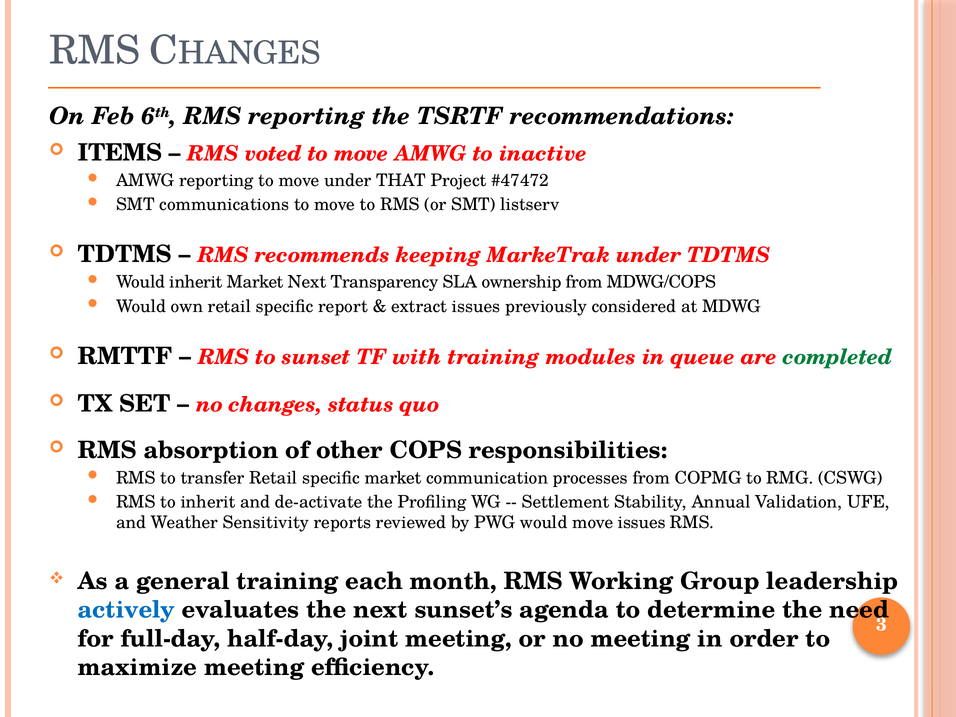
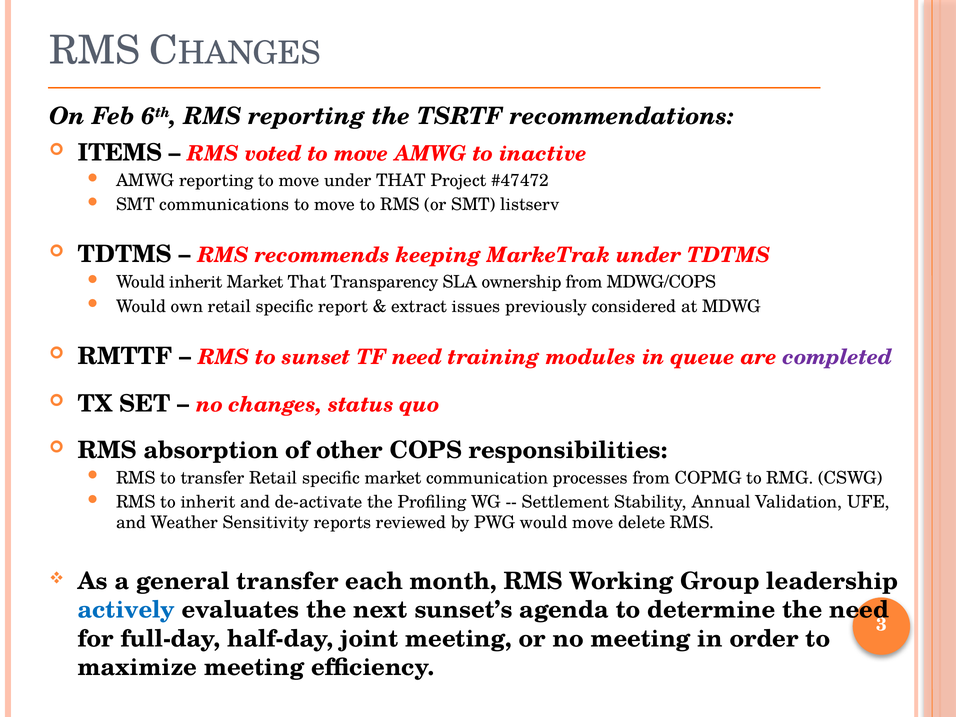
Market Next: Next -> That
TF with: with -> need
completed colour: green -> purple
move issues: issues -> delete
general training: training -> transfer
